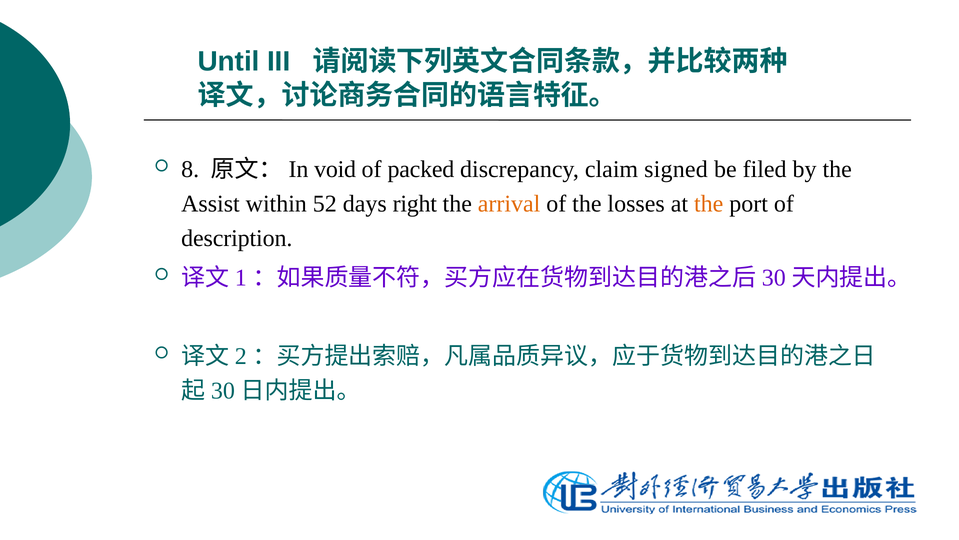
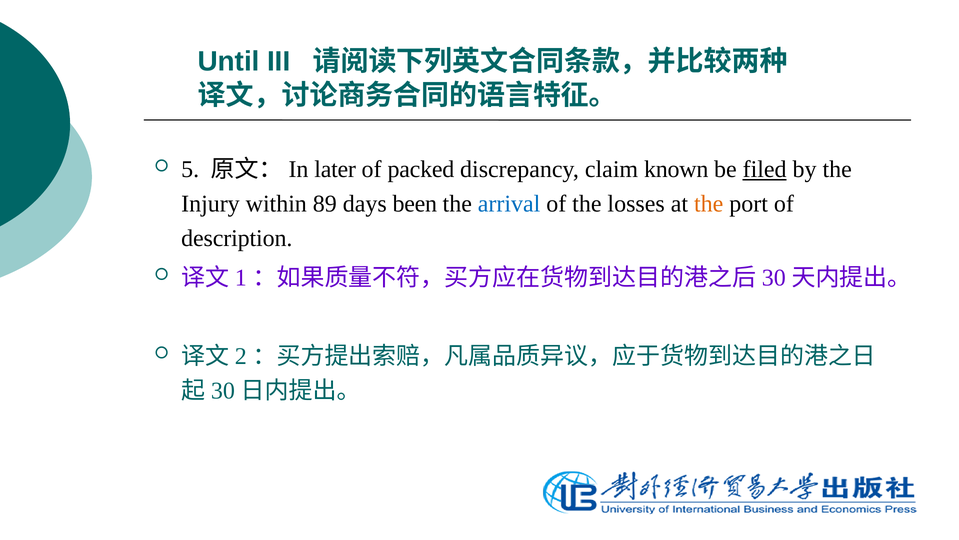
8: 8 -> 5
void: void -> later
signed: signed -> known
filed underline: none -> present
Assist: Assist -> Injury
52: 52 -> 89
right: right -> been
arrival colour: orange -> blue
